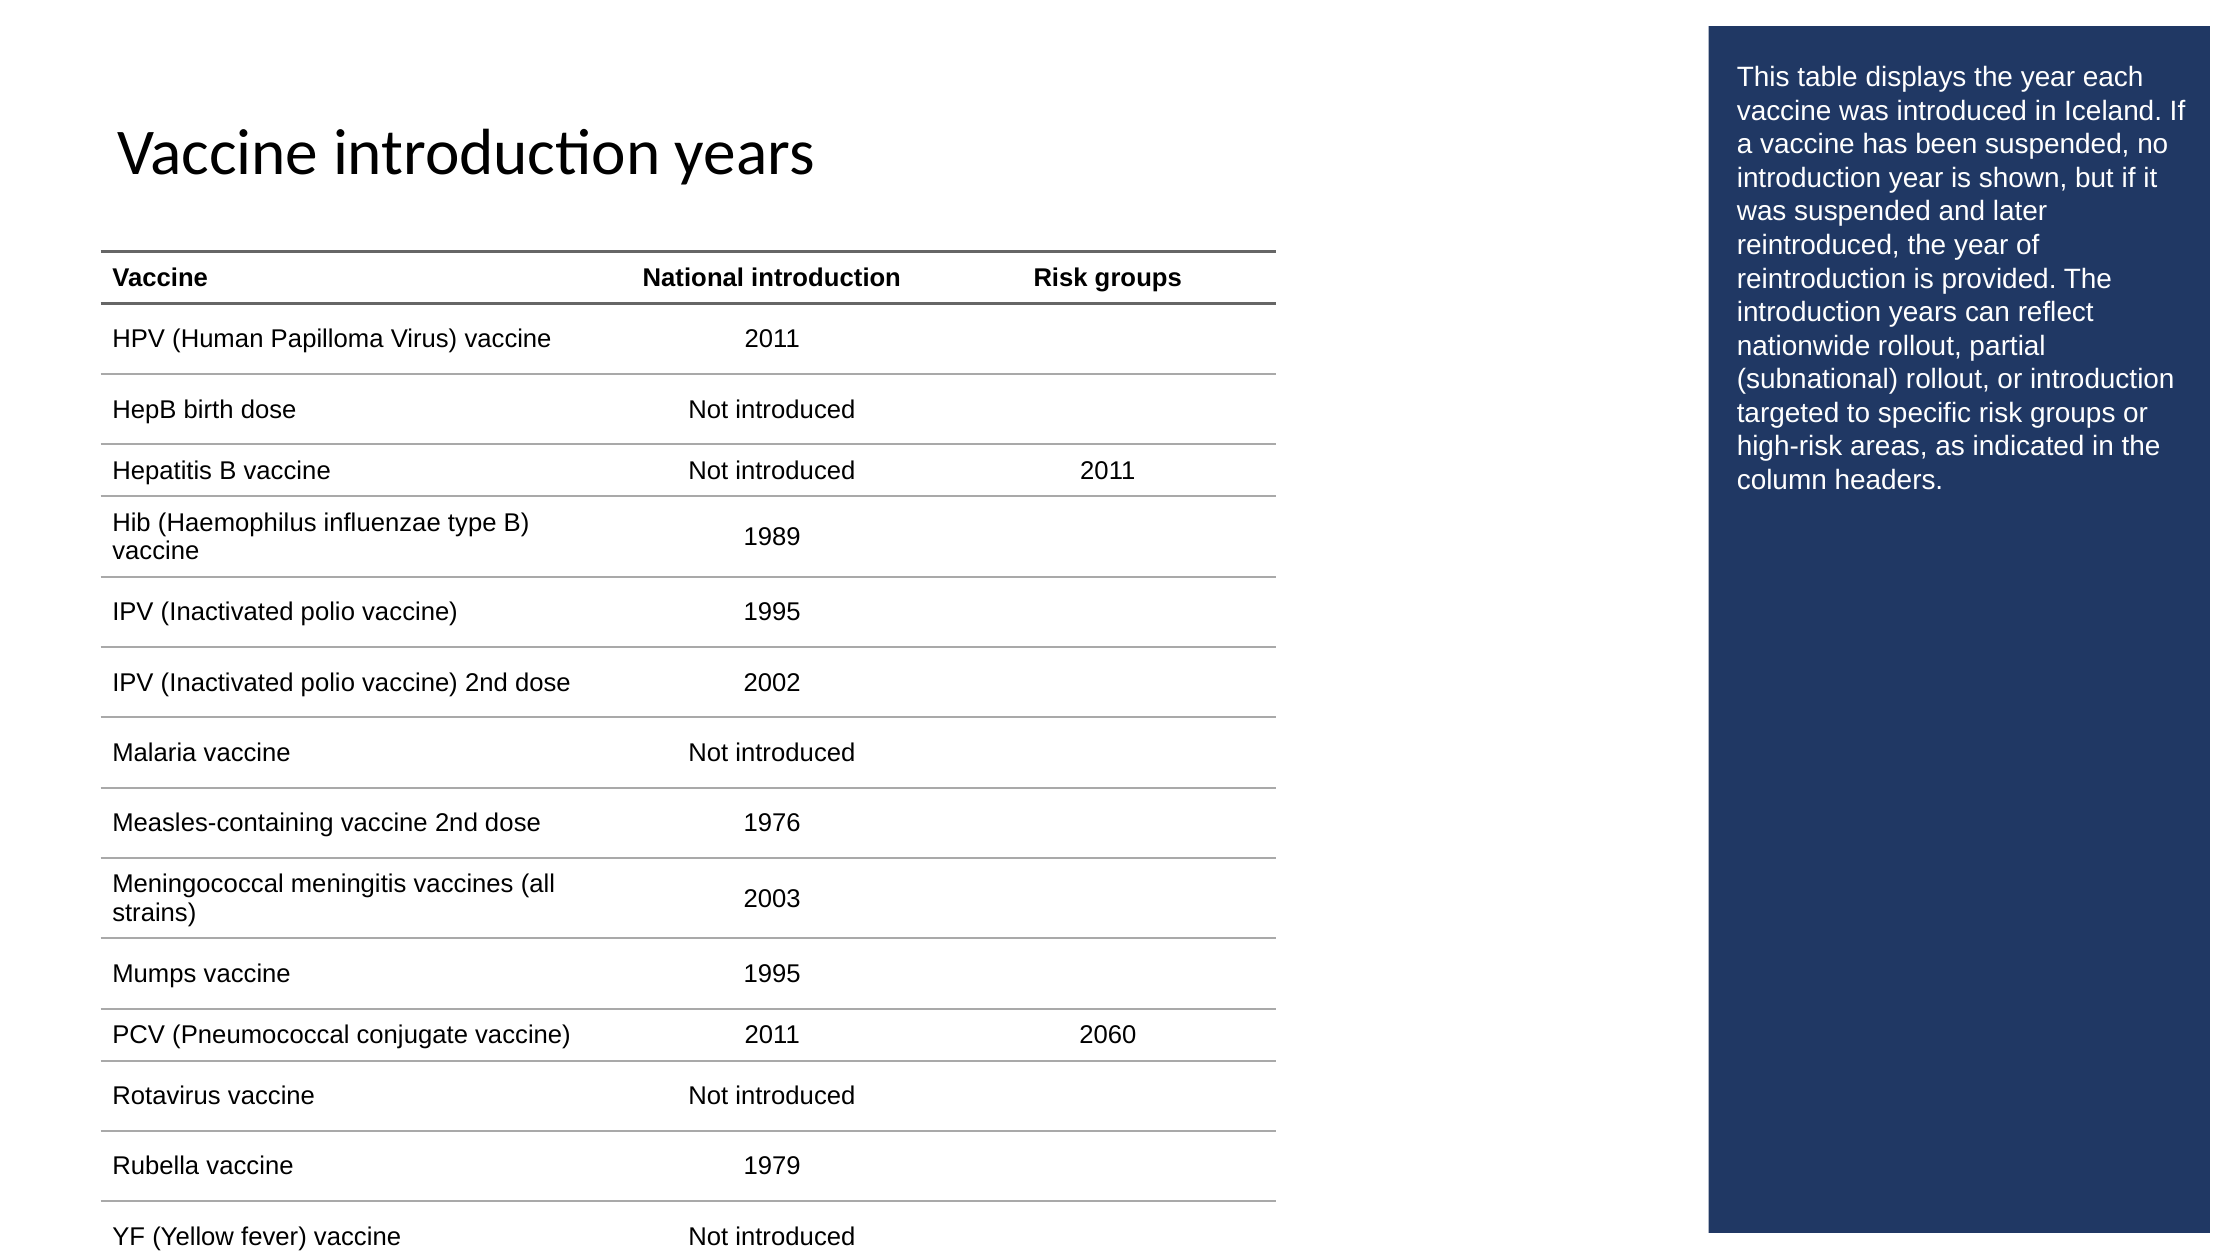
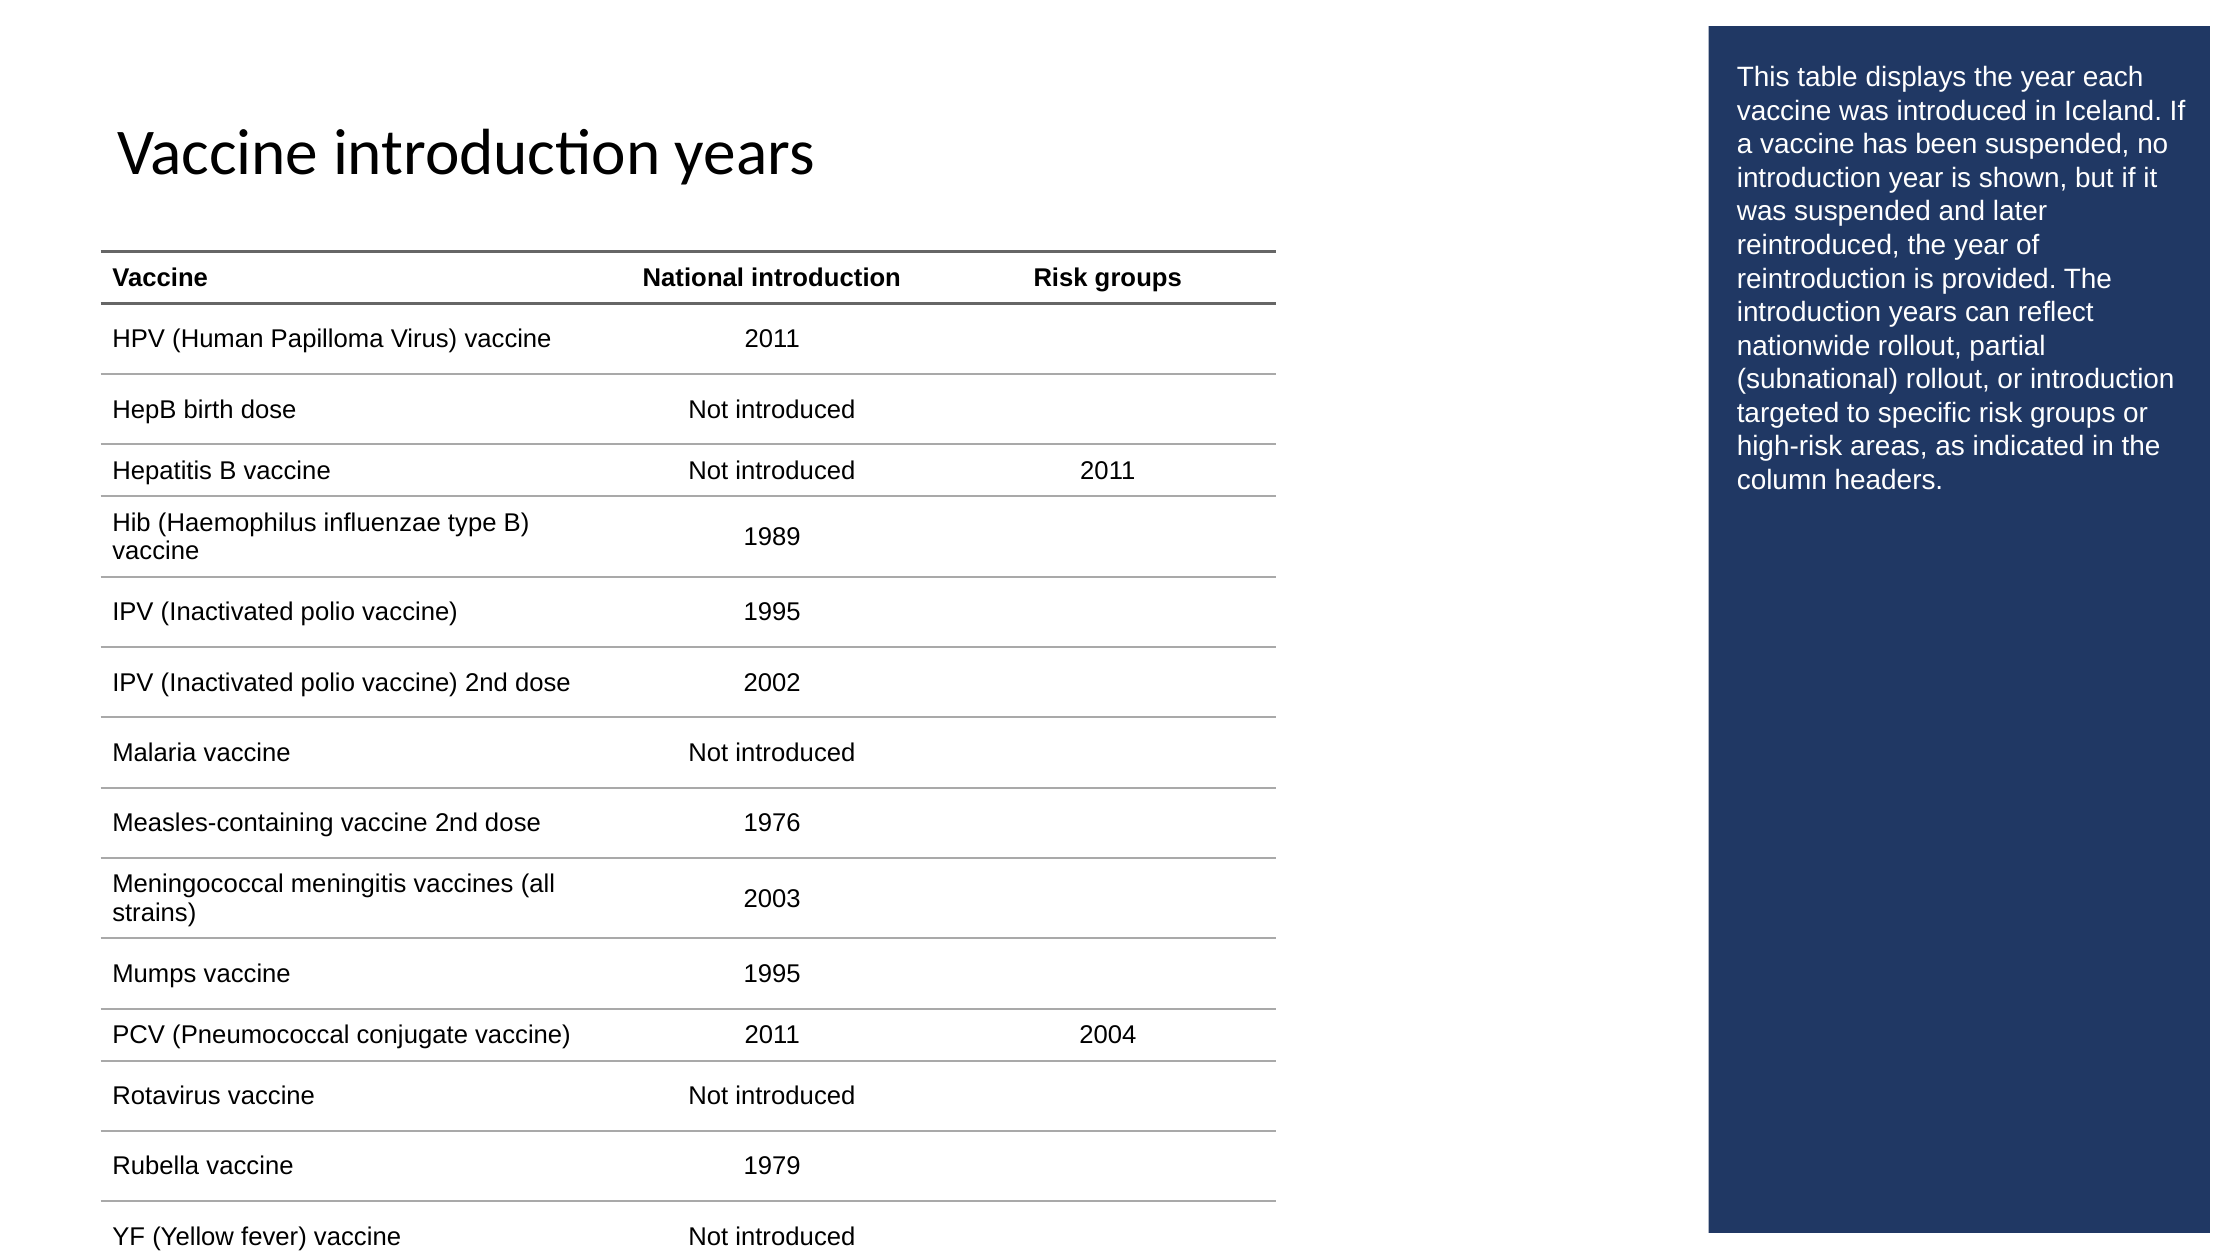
2060: 2060 -> 2004
